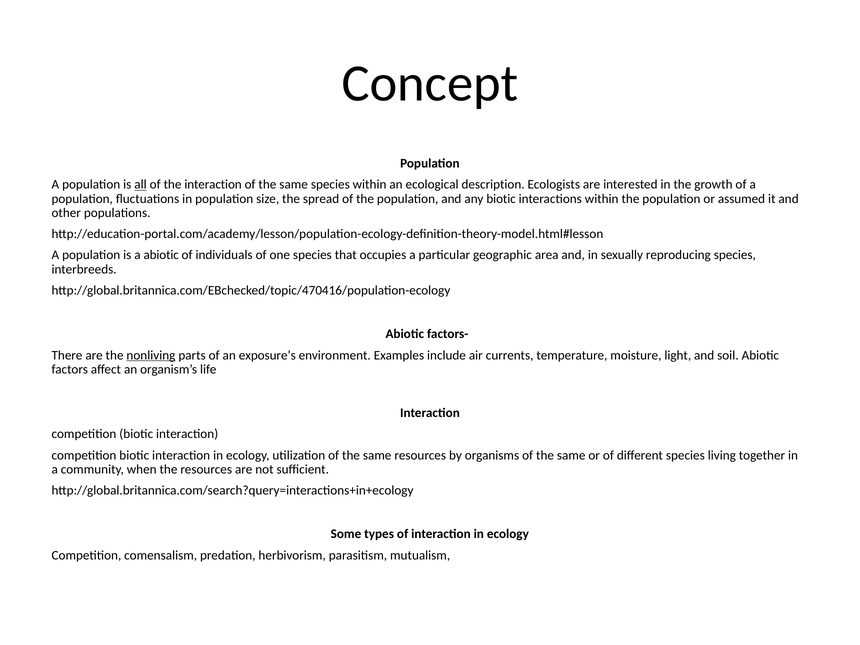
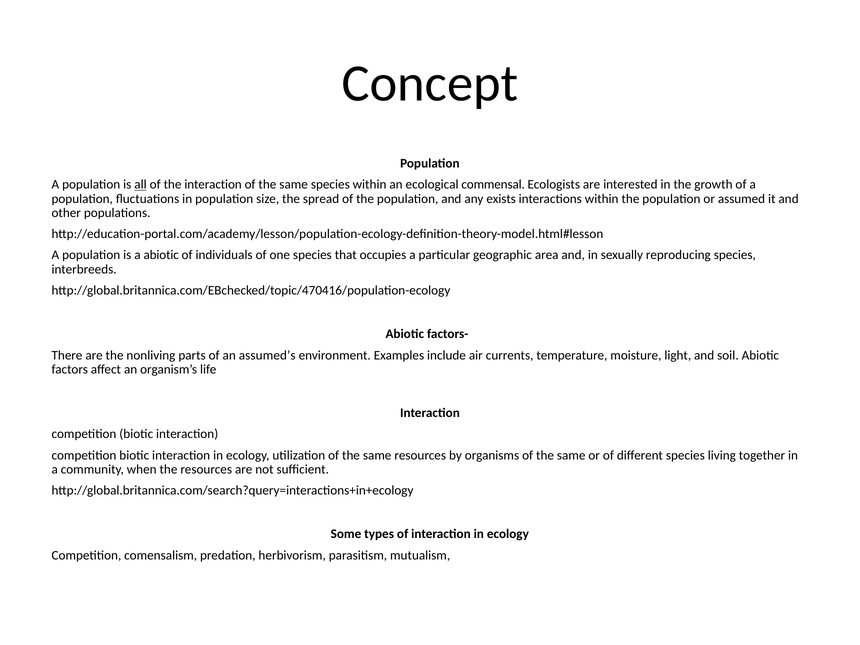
description: description -> commensal
any biotic: biotic -> exists
nonliving underline: present -> none
exposure’s: exposure’s -> assumed’s
